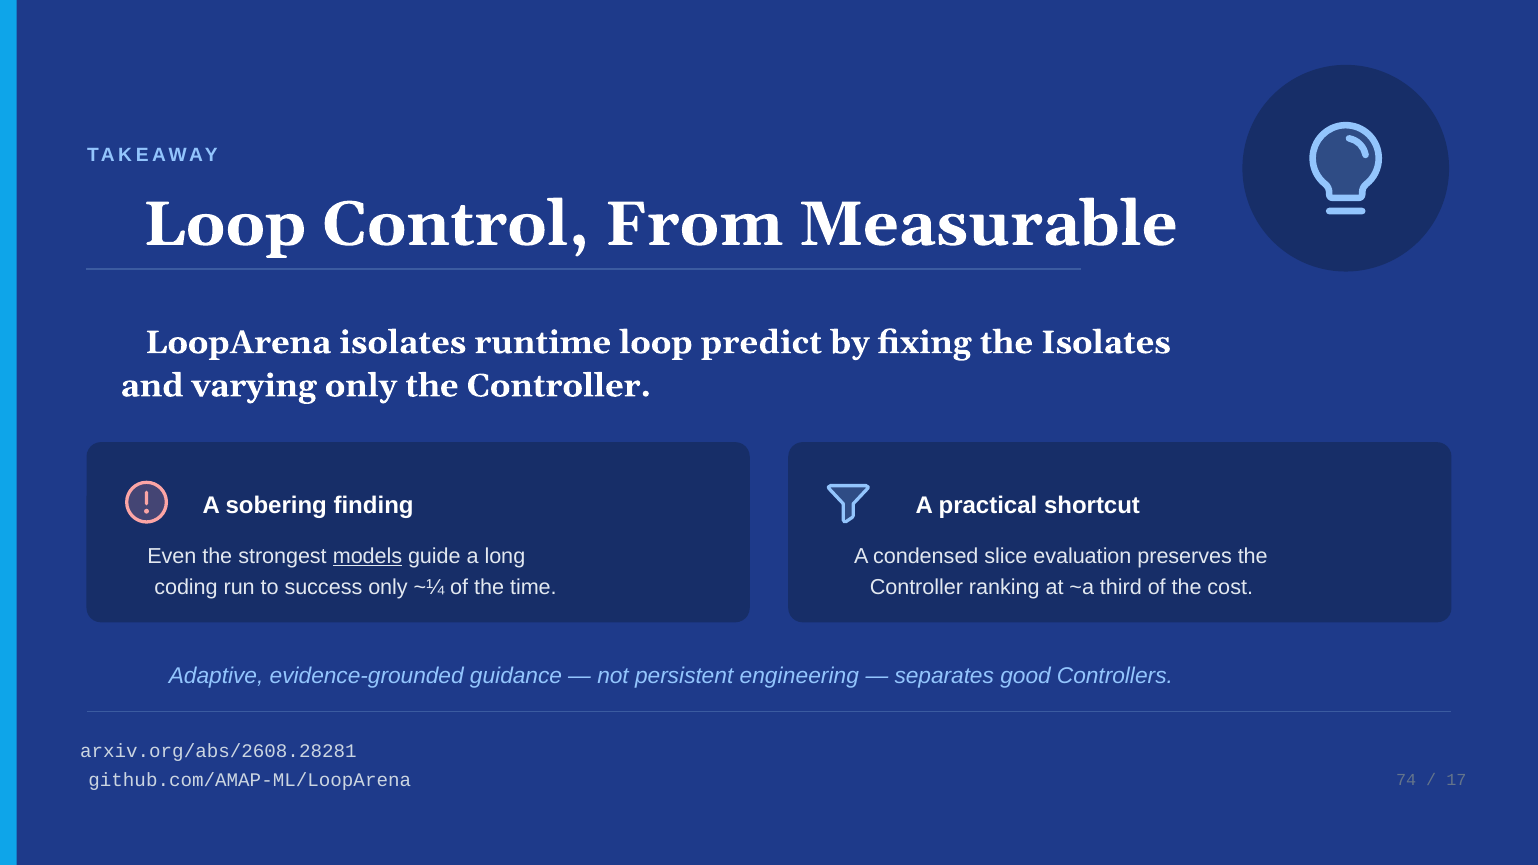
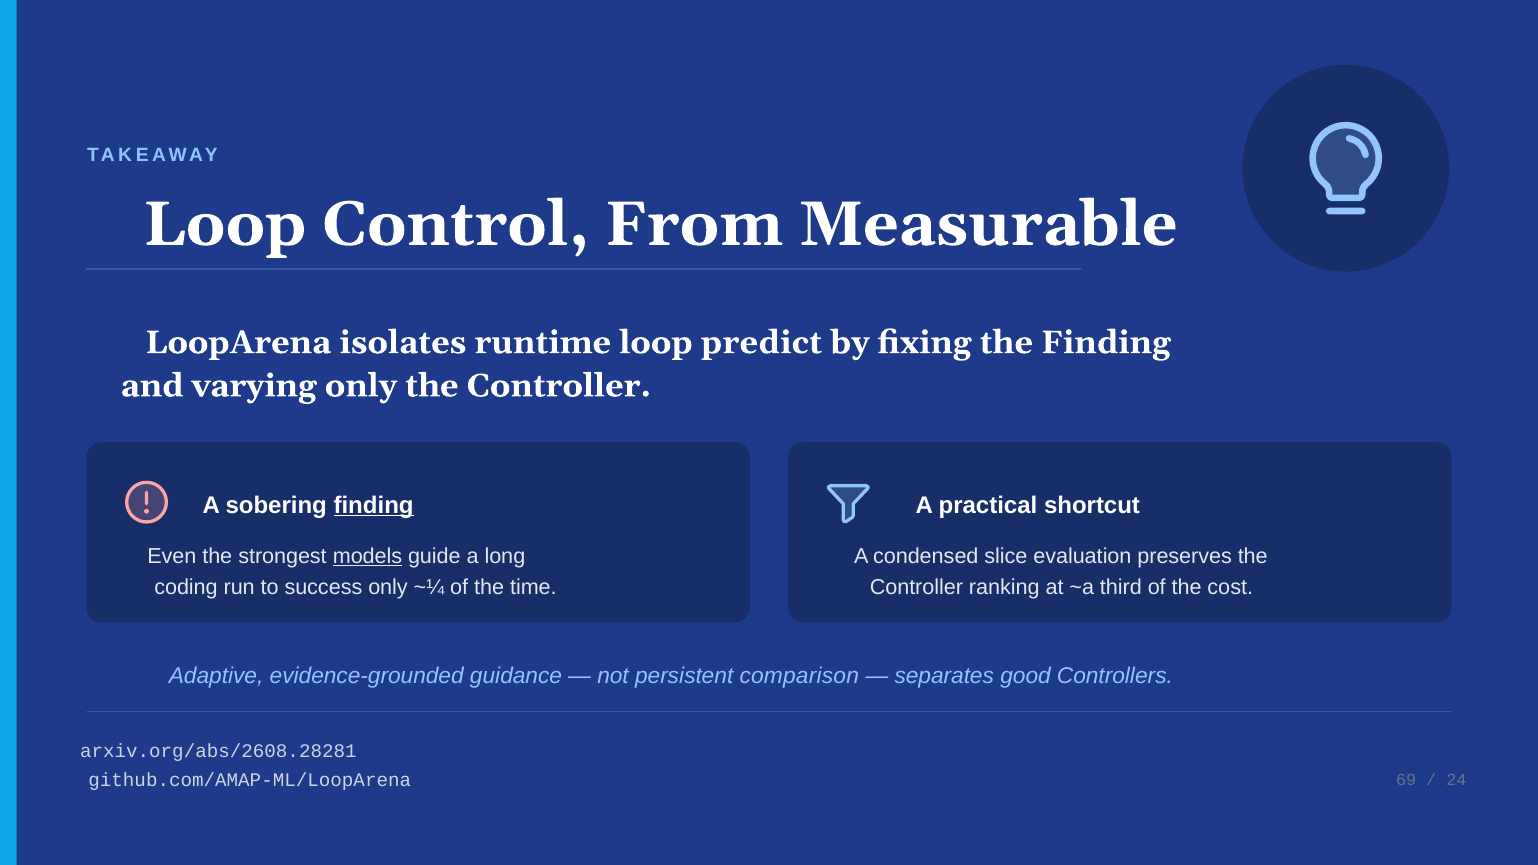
the Isolates: Isolates -> Finding
finding at (374, 505) underline: none -> present
engineering: engineering -> comparison
74: 74 -> 69
17: 17 -> 24
